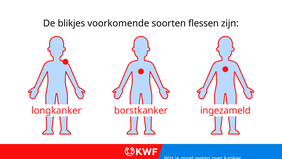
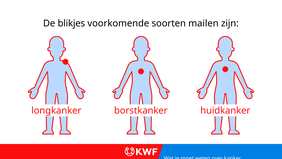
flessen: flessen -> mailen
ingezameld: ingezameld -> huidkanker
